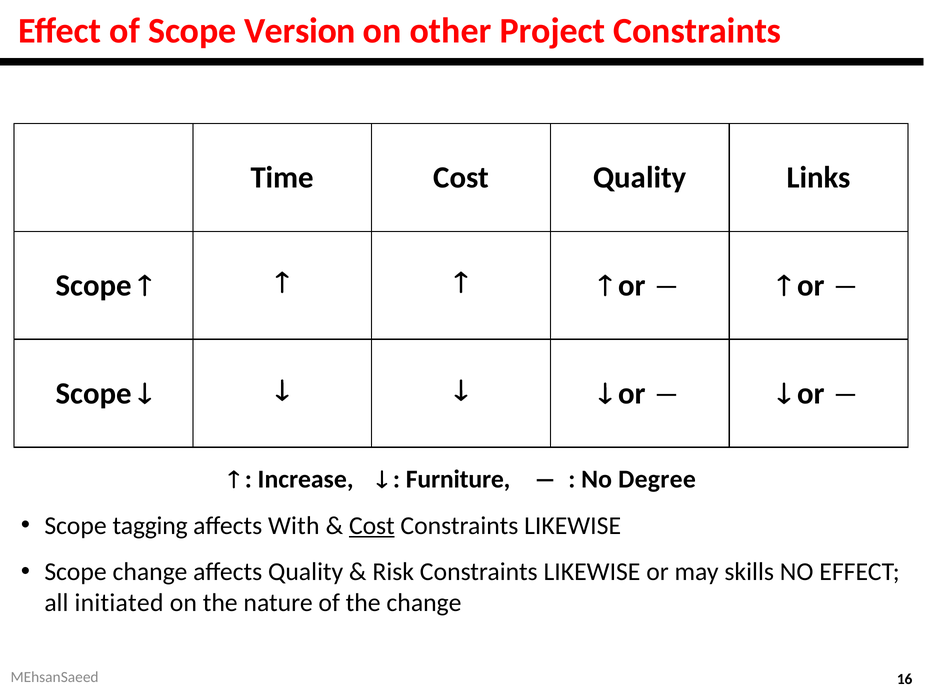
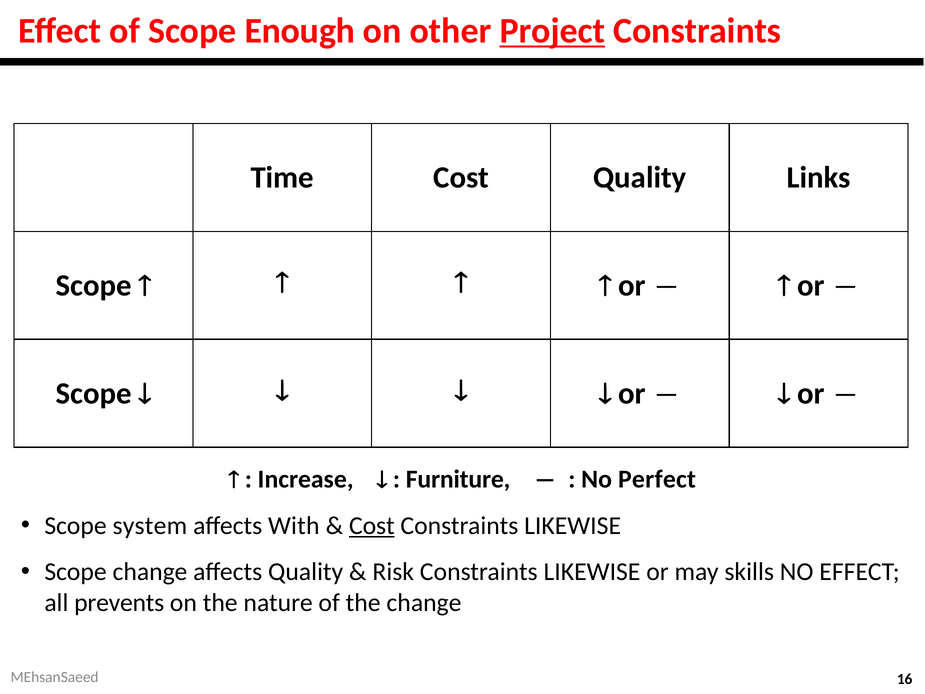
Version: Version -> Enough
Project underline: none -> present
Degree: Degree -> Perfect
tagging: tagging -> system
initiated: initiated -> prevents
